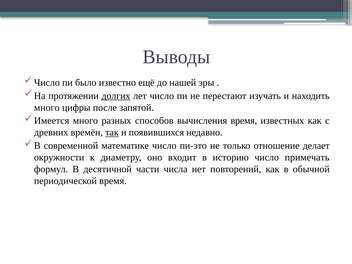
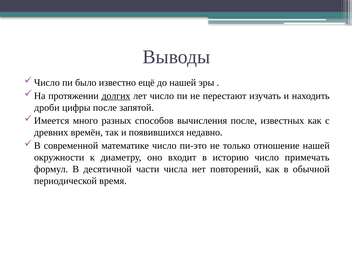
много at (47, 108): много -> дроби
вычисления время: время -> после
так underline: present -> none
отношение делает: делает -> нашей
